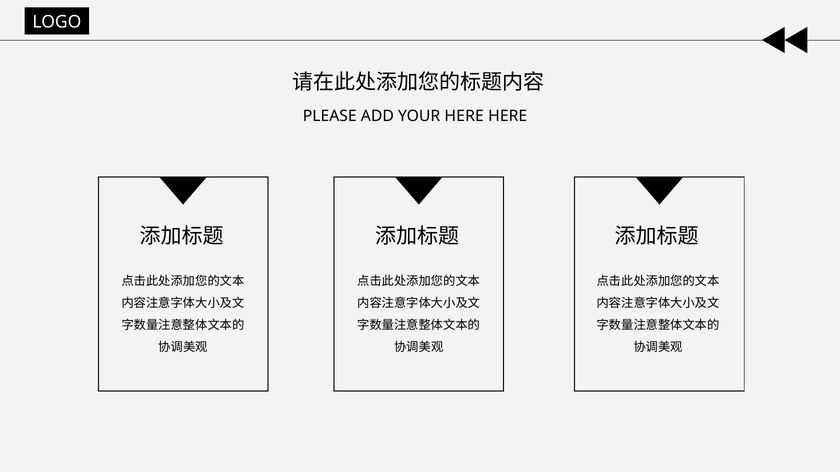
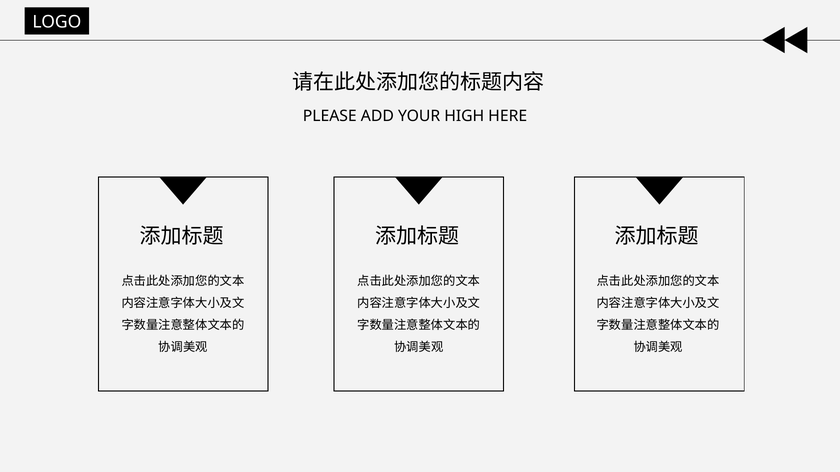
YOUR HERE: HERE -> HIGH
